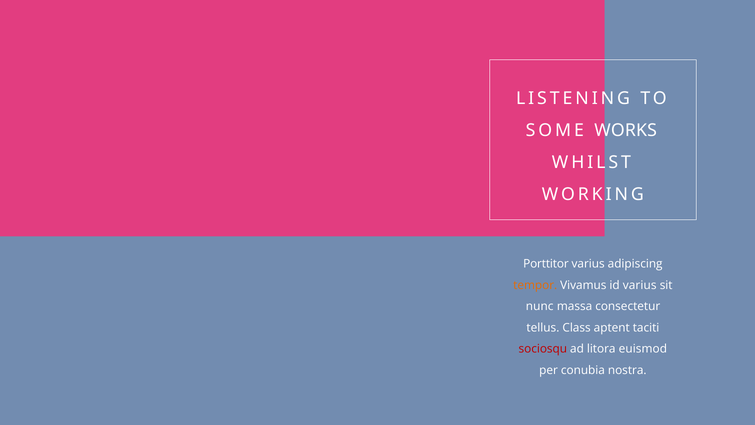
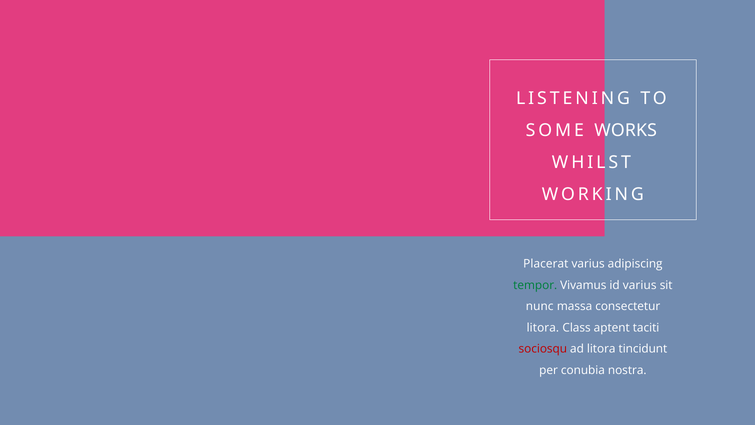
Porttitor: Porttitor -> Placerat
tempor colour: orange -> green
tellus at (543, 327): tellus -> litora
euismod: euismod -> tincidunt
